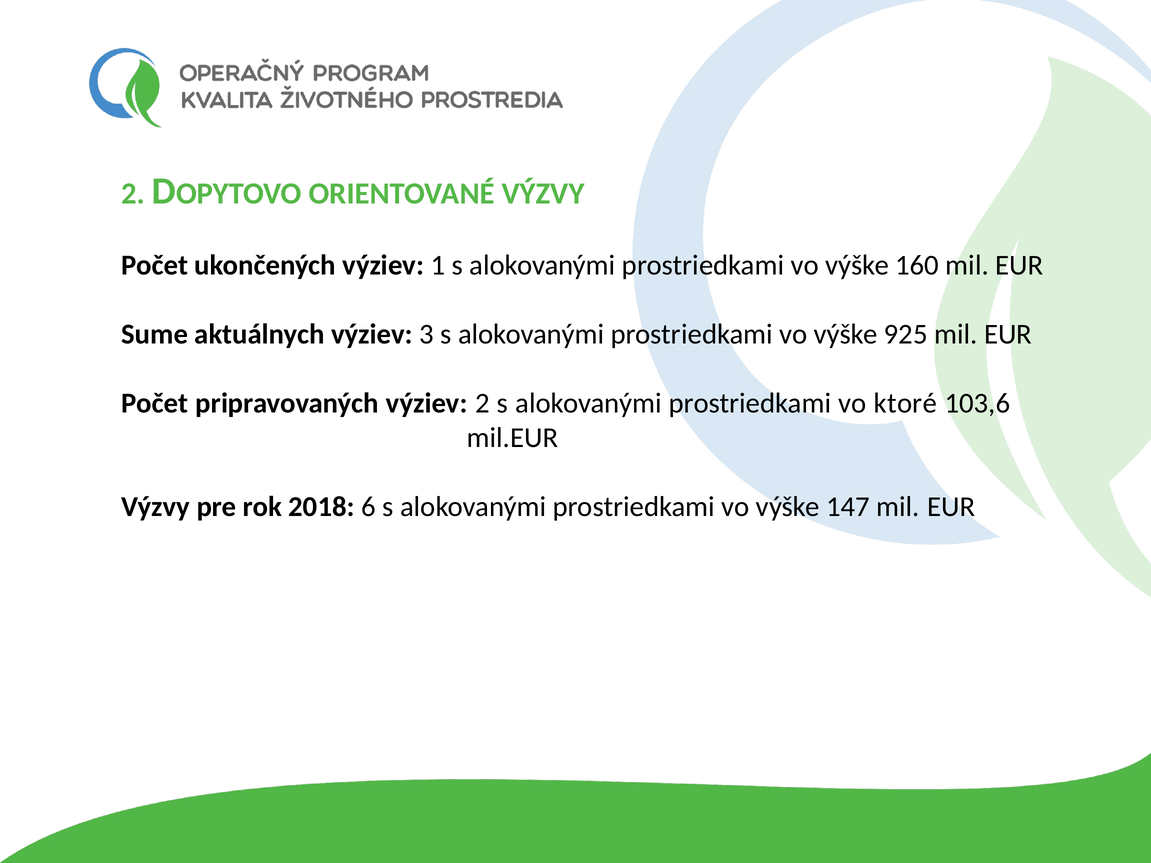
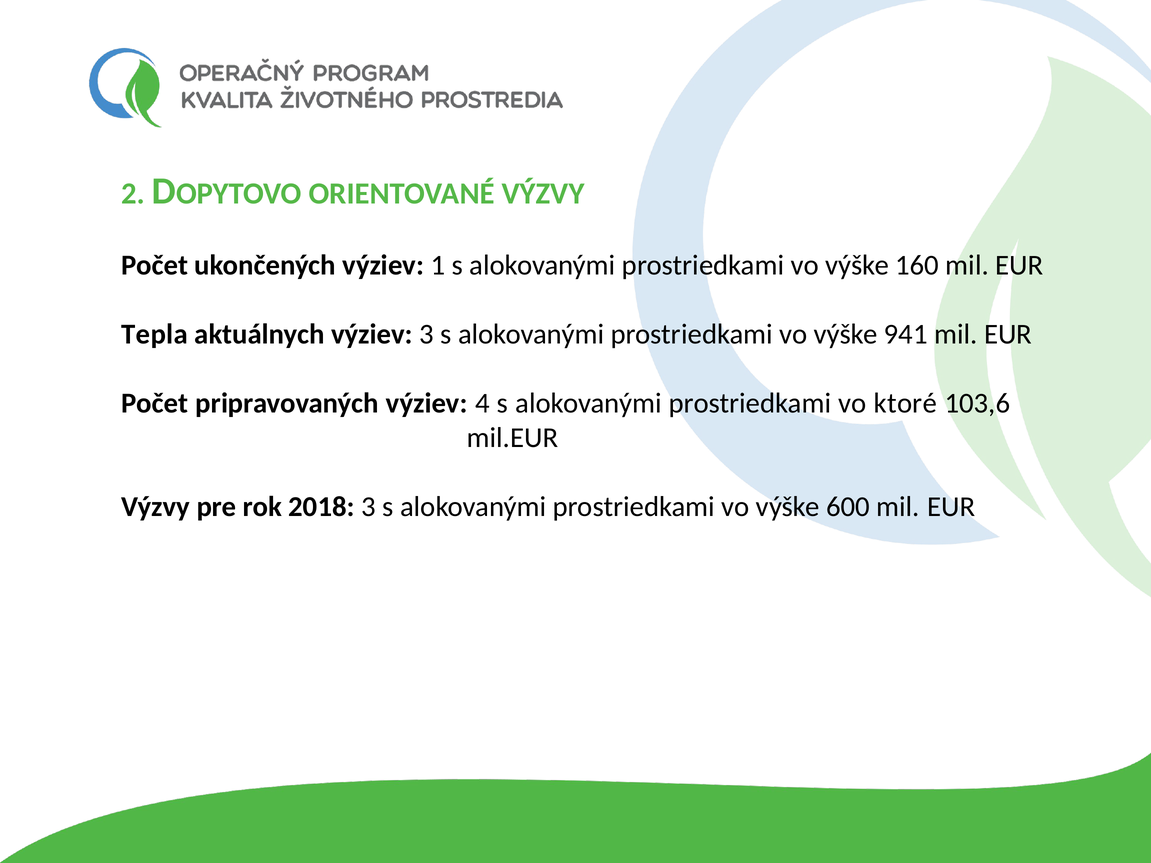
Sume: Sume -> Tepla
925: 925 -> 941
výziev 2: 2 -> 4
2018 6: 6 -> 3
147: 147 -> 600
